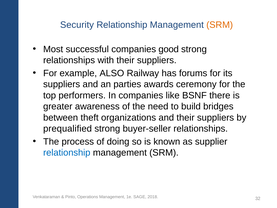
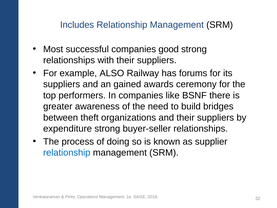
Security: Security -> Includes
SRM at (220, 25) colour: orange -> black
parties: parties -> gained
prequalified: prequalified -> expenditure
